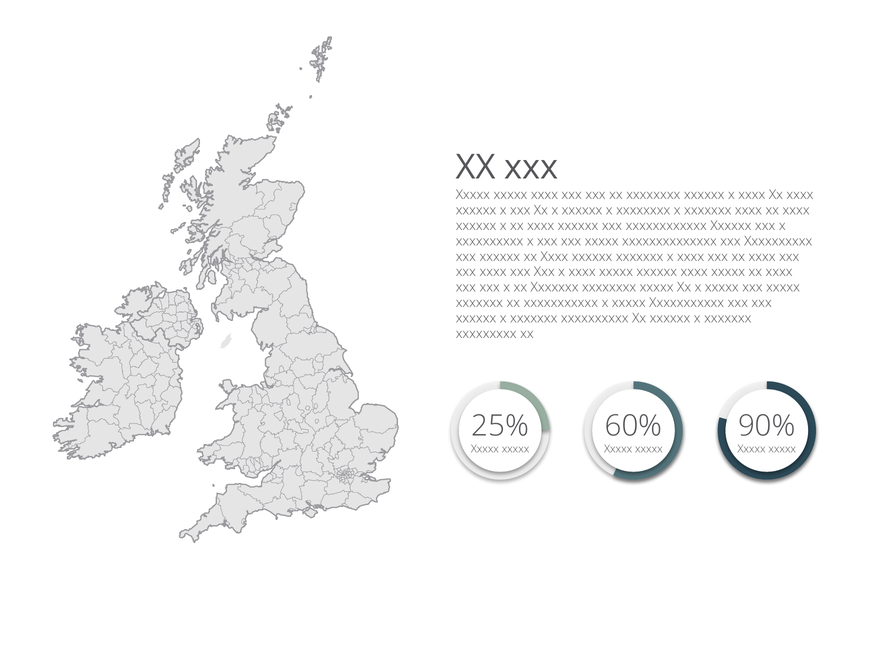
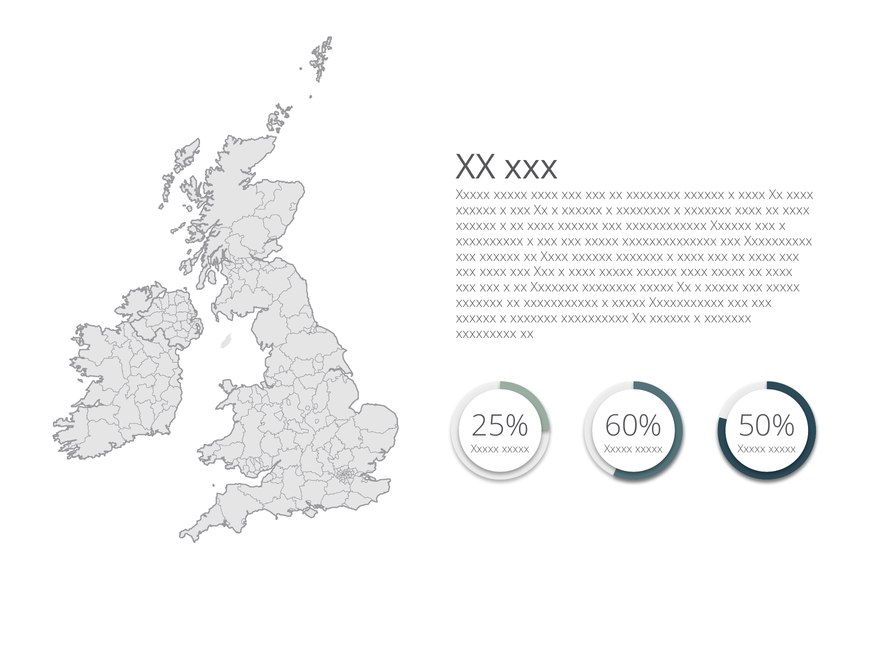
90%: 90% -> 50%
